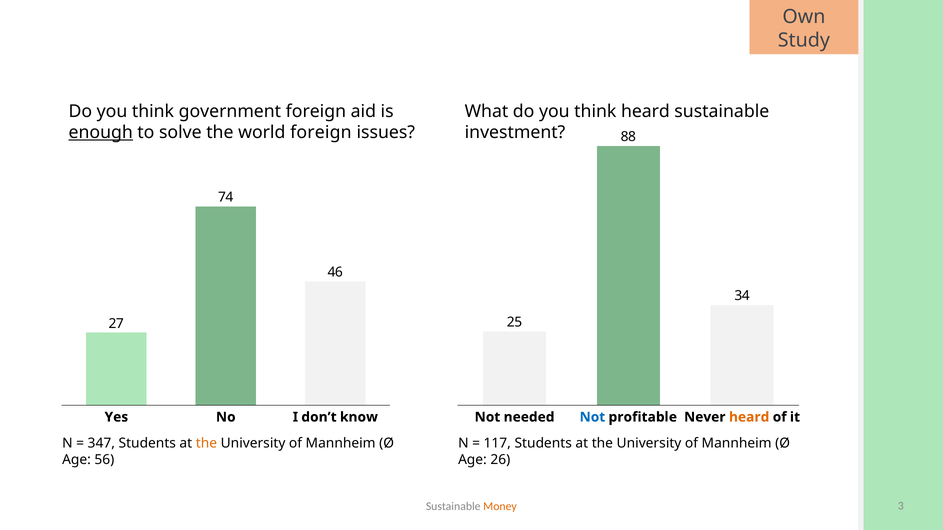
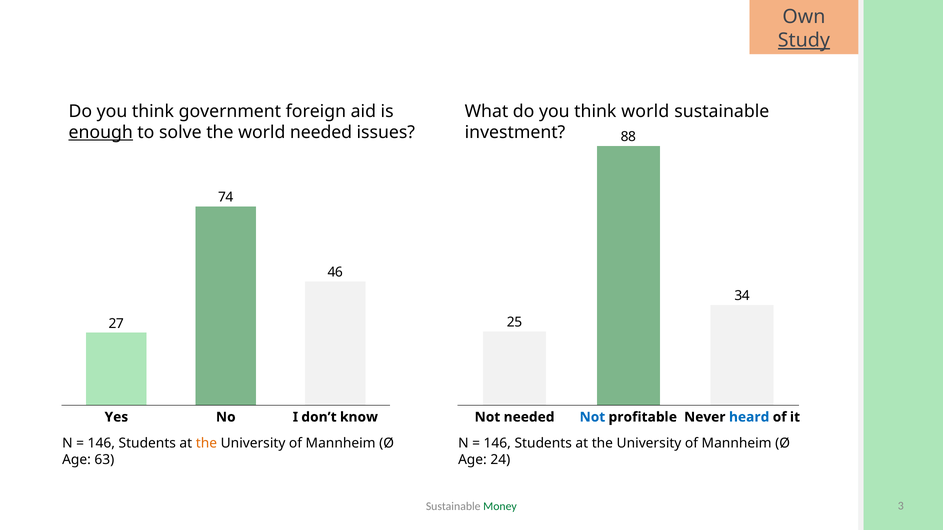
Study underline: none -> present
think heard: heard -> world
world foreign: foreign -> needed
heard at (749, 417) colour: orange -> blue
347 at (101, 443): 347 -> 146
117 at (497, 443): 117 -> 146
56: 56 -> 63
26: 26 -> 24
Money colour: orange -> green
